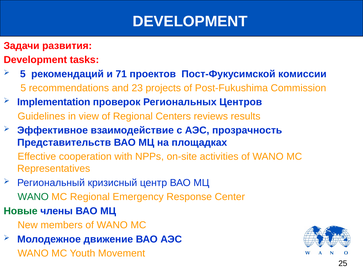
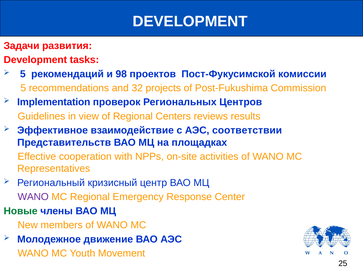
71: 71 -> 98
23: 23 -> 32
прозрачность: прозрачность -> соответствии
WANO at (33, 197) colour: green -> purple
